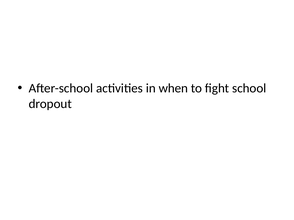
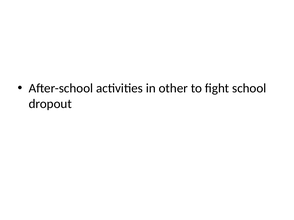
when: when -> other
